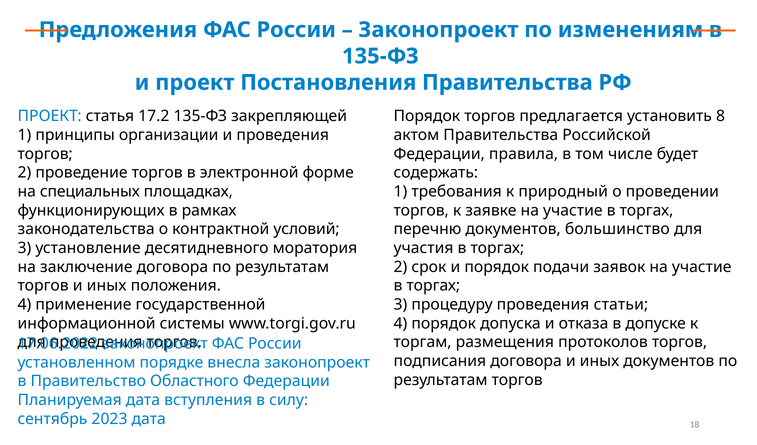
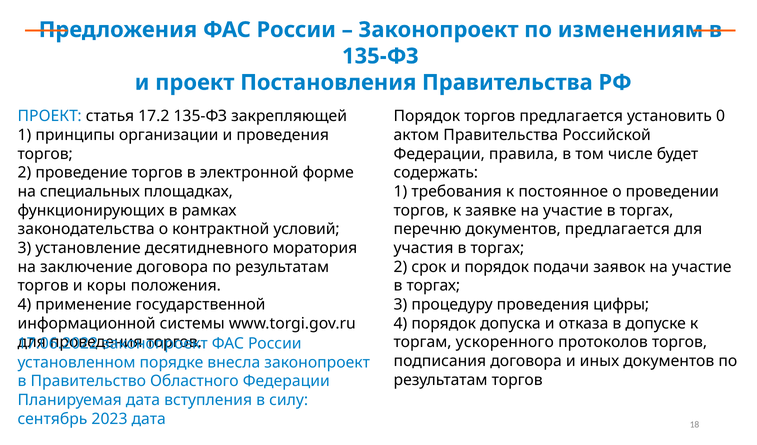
8: 8 -> 0
природный: природный -> постоянное
документов большинство: большинство -> предлагается
торгов и иных: иных -> коры
статьи: статьи -> цифры
размещения: размещения -> ускоренного
